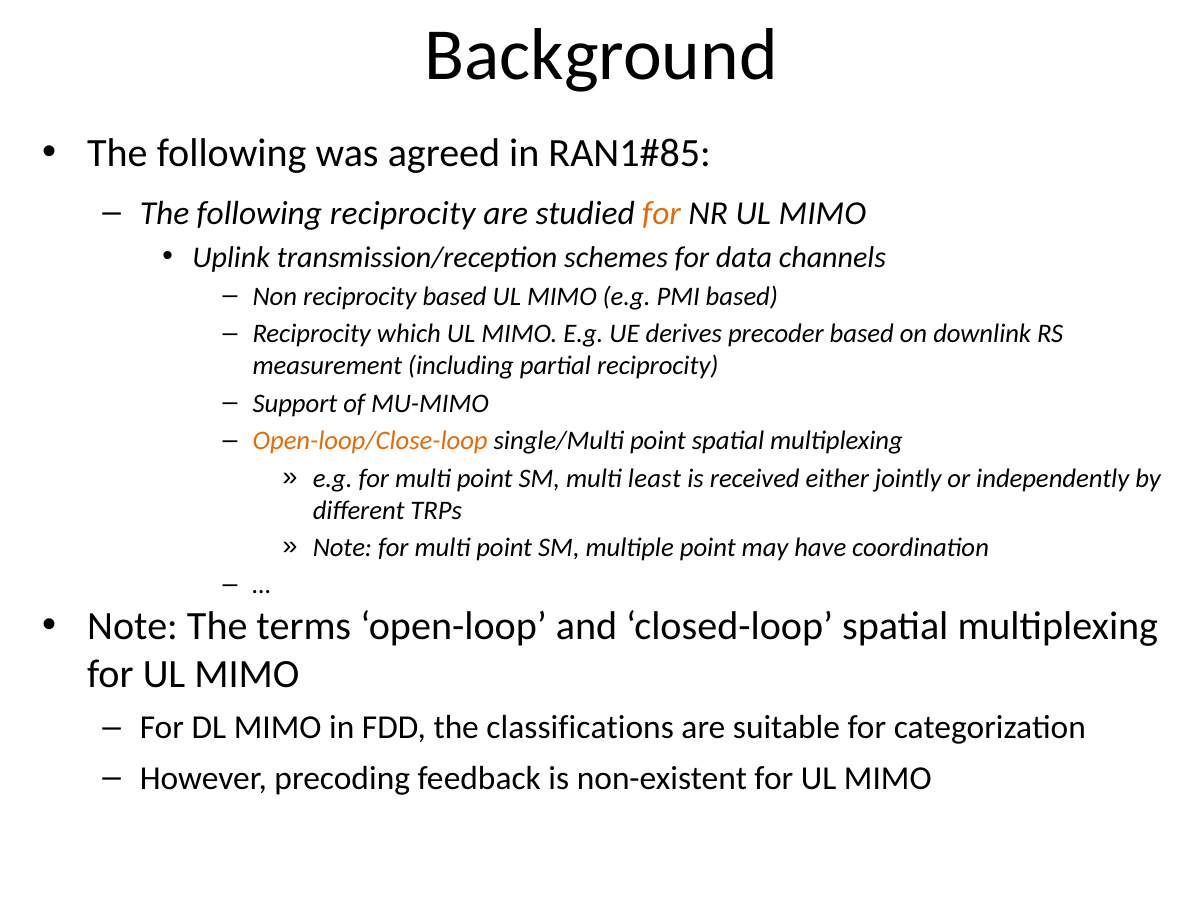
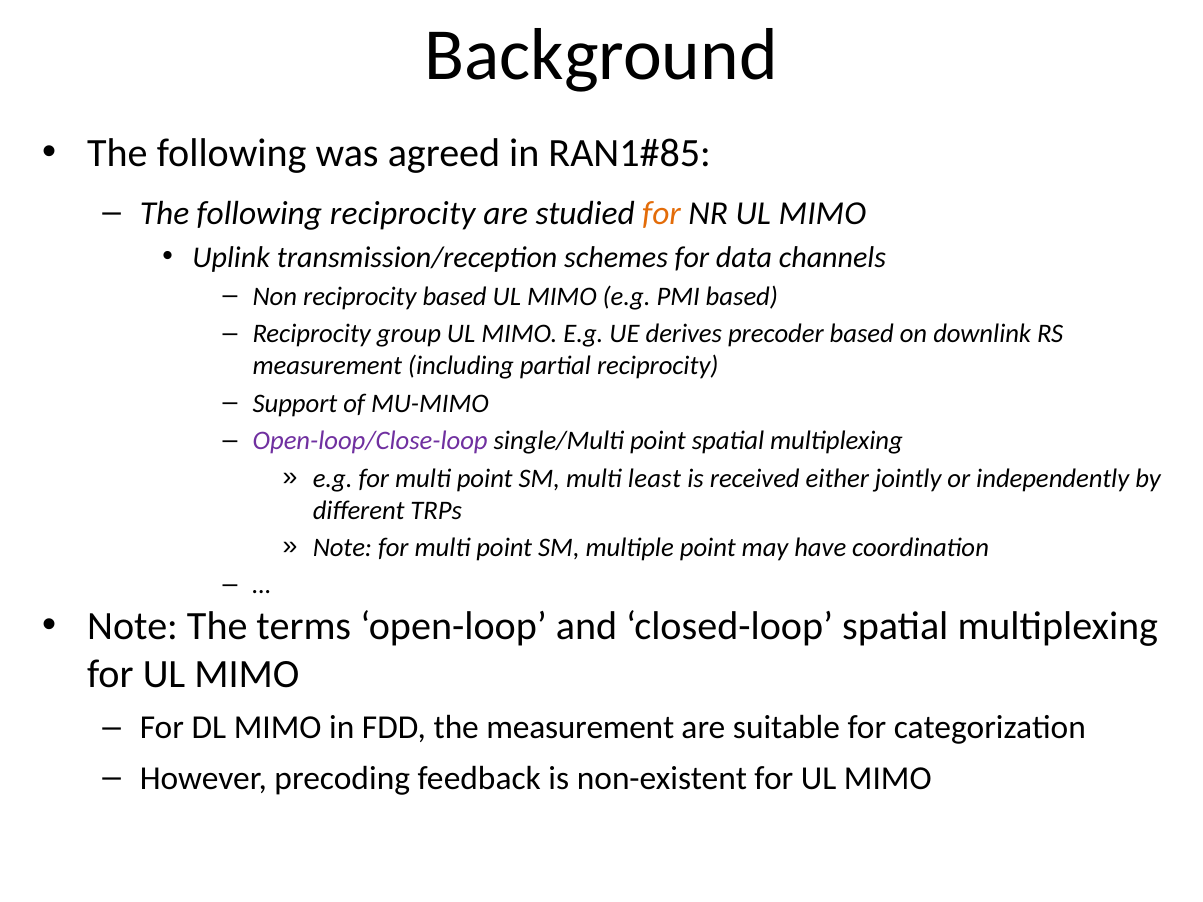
which: which -> group
Open-loop/Close-loop colour: orange -> purple
the classifications: classifications -> measurement
